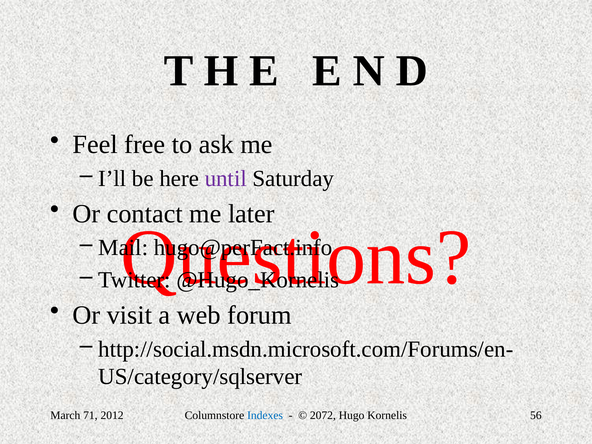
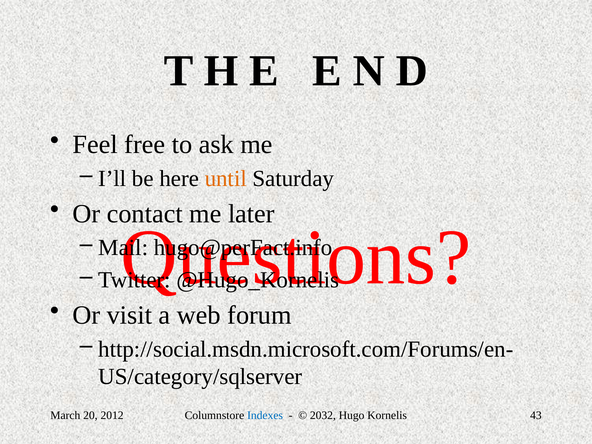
until colour: purple -> orange
71: 71 -> 20
2072: 2072 -> 2032
56: 56 -> 43
